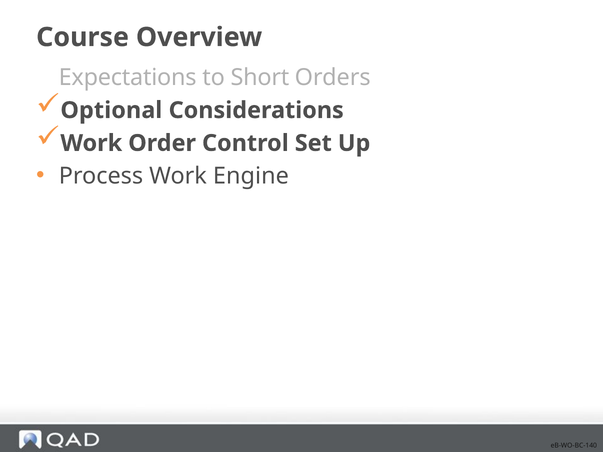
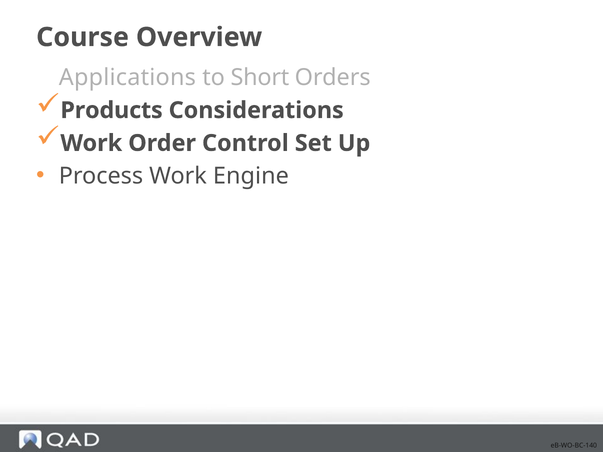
Expectations: Expectations -> Applications
Optional: Optional -> Products
